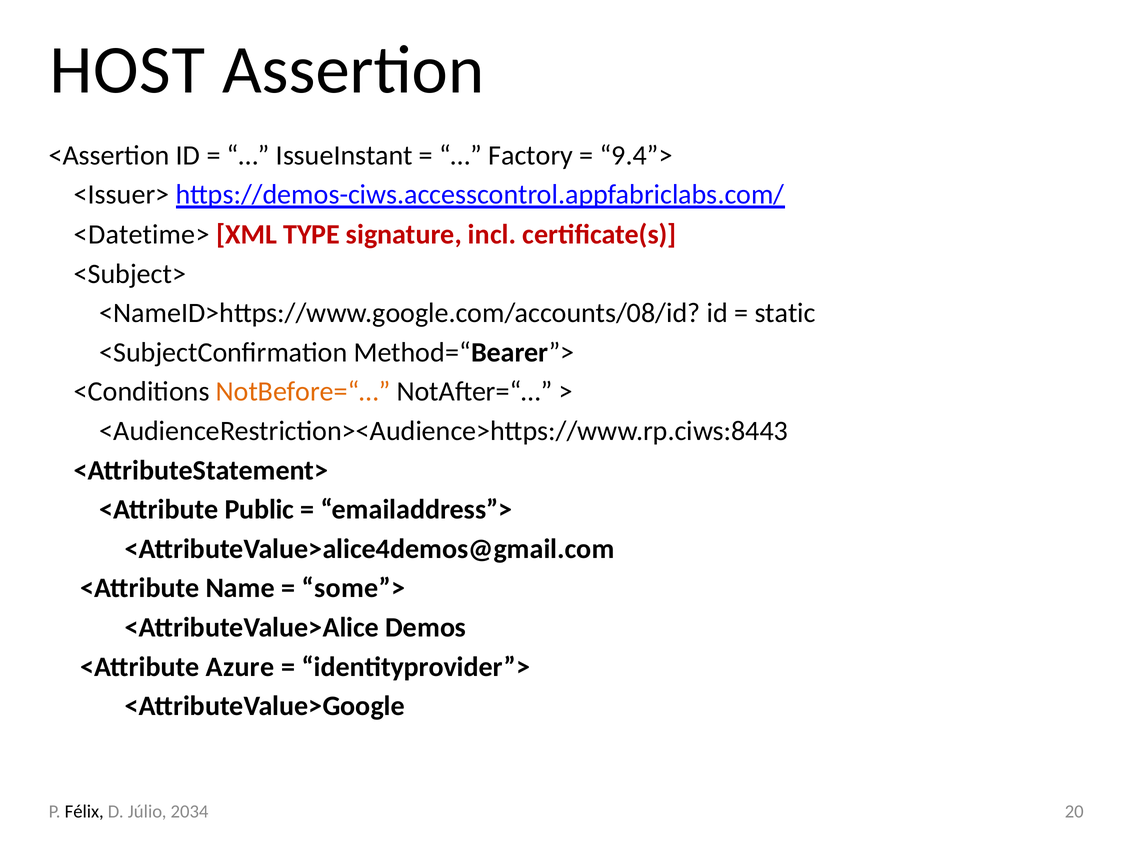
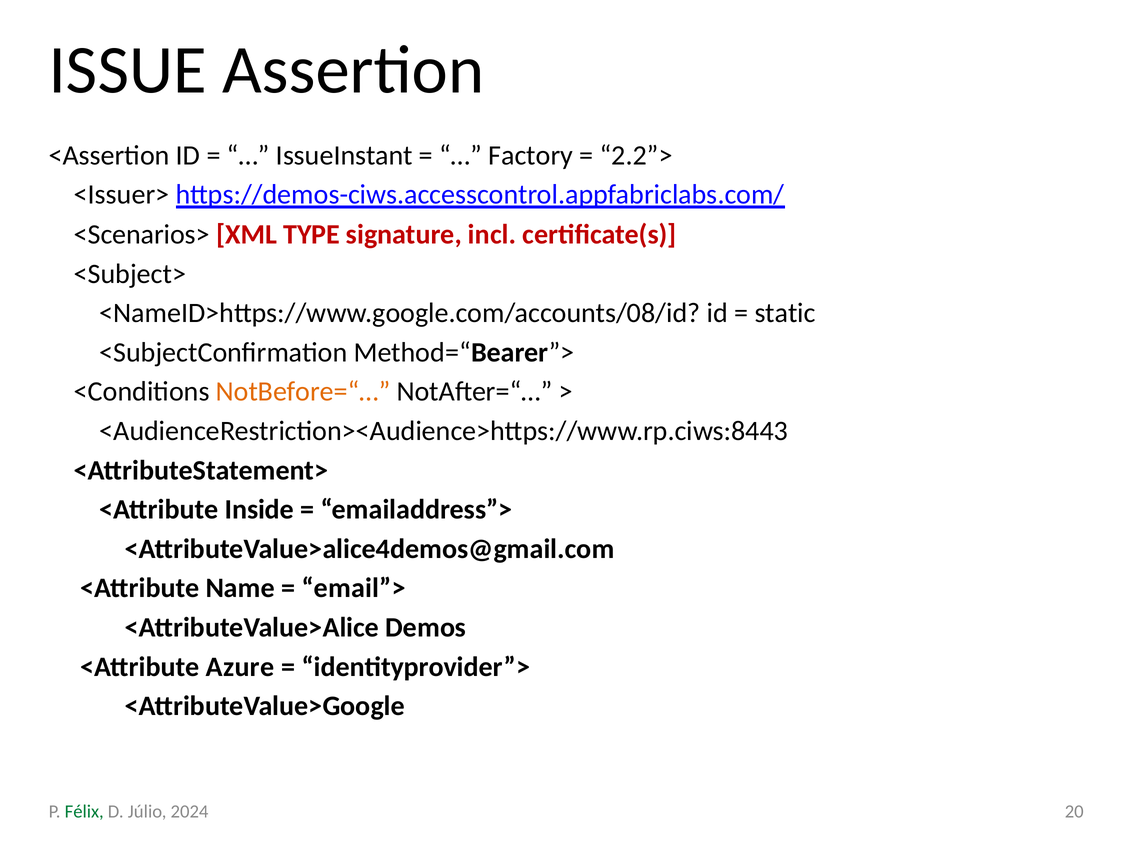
HOST: HOST -> ISSUE
9.4”>: 9.4”> -> 2.2”>
<Datetime>: <Datetime> -> <Scenarios>
Public: Public -> Inside
some”>: some”> -> email”>
Félix colour: black -> green
2034: 2034 -> 2024
